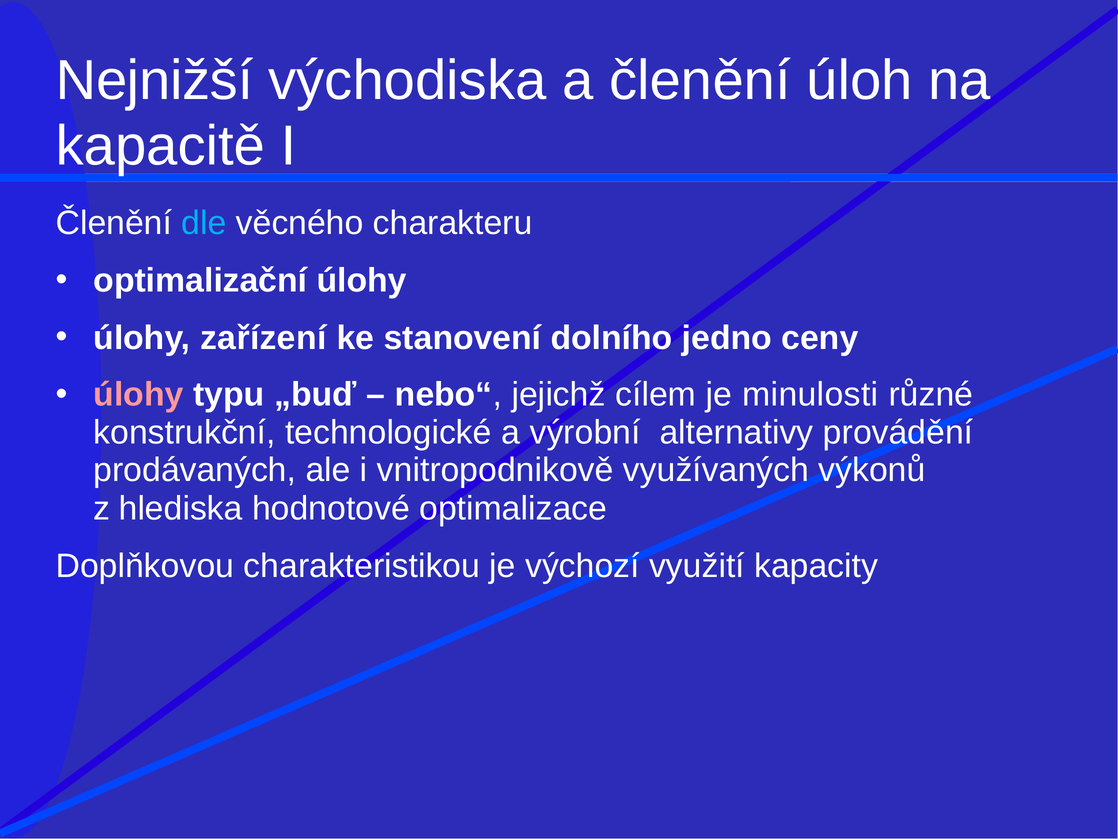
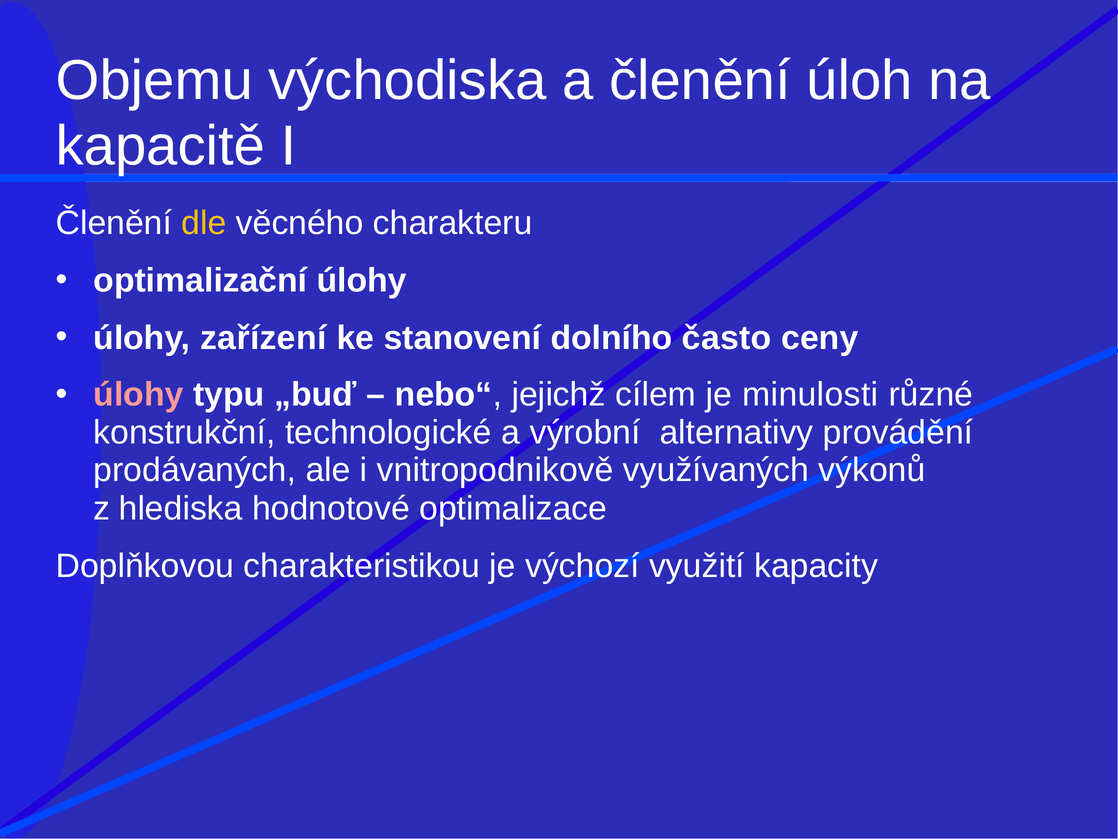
Nejnižší: Nejnižší -> Objemu
dle colour: light blue -> yellow
jedno: jedno -> často
